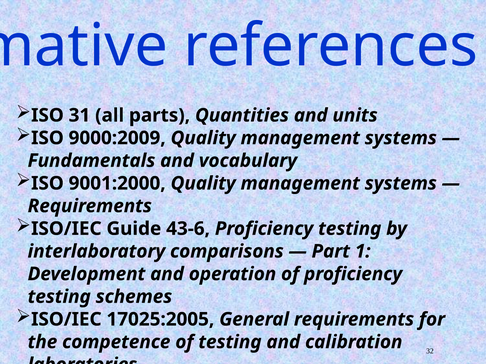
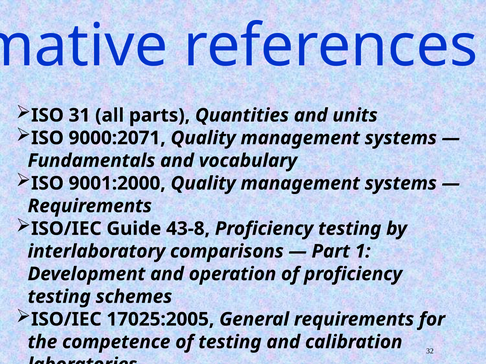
9000:2009: 9000:2009 -> 9000:2071
43-6: 43-6 -> 43-8
